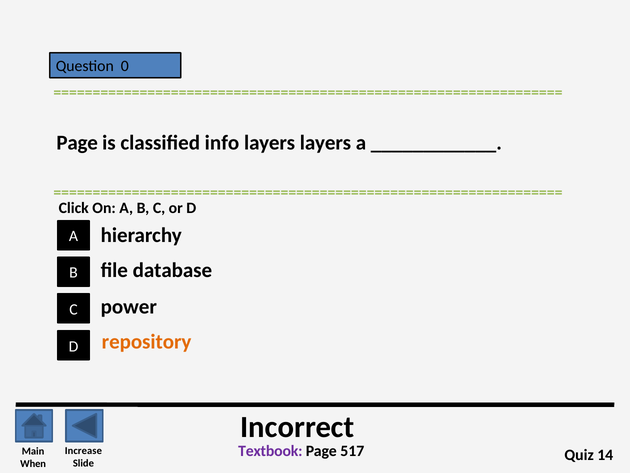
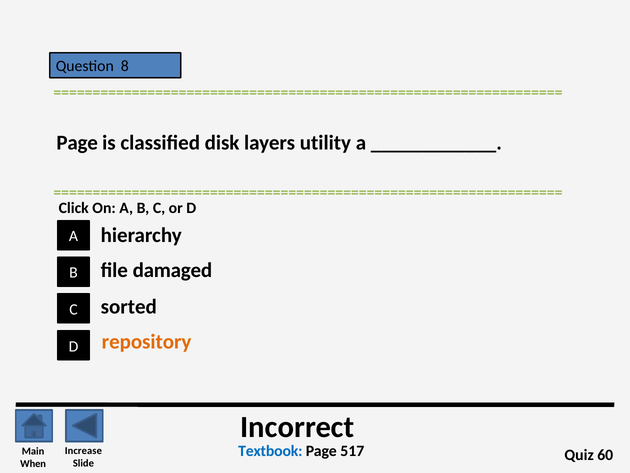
0: 0 -> 8
info: info -> disk
layers layers: layers -> utility
database: database -> damaged
power: power -> sorted
Textbook colour: purple -> blue
14: 14 -> 60
